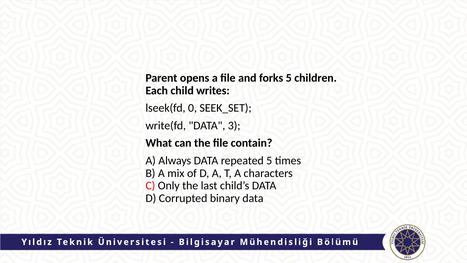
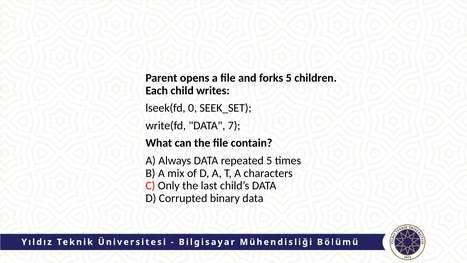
3: 3 -> 7
